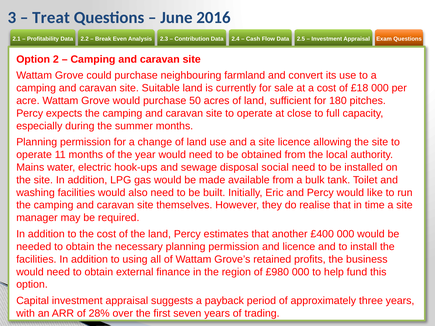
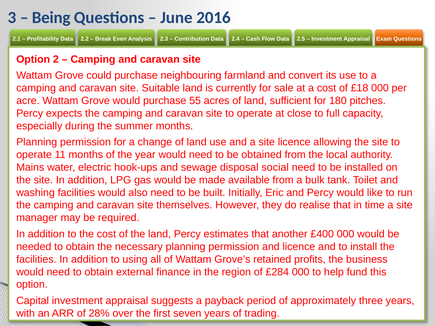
Treat: Treat -> Being
50: 50 -> 55
£980: £980 -> £284
